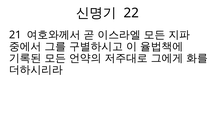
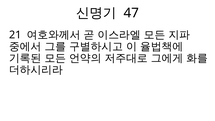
22: 22 -> 47
